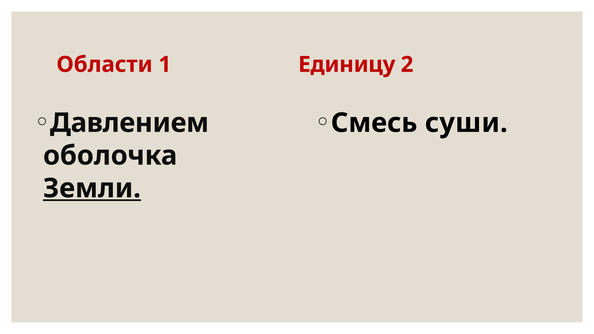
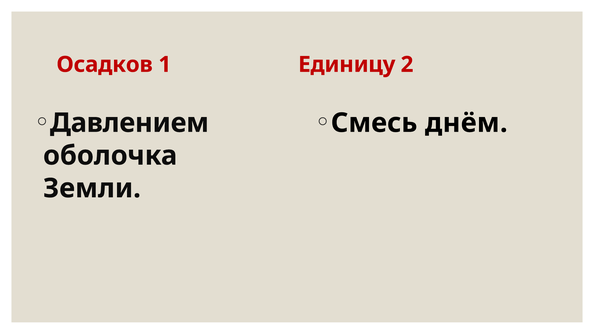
Области: Области -> Осадков
суши: суши -> днём
Земли underline: present -> none
